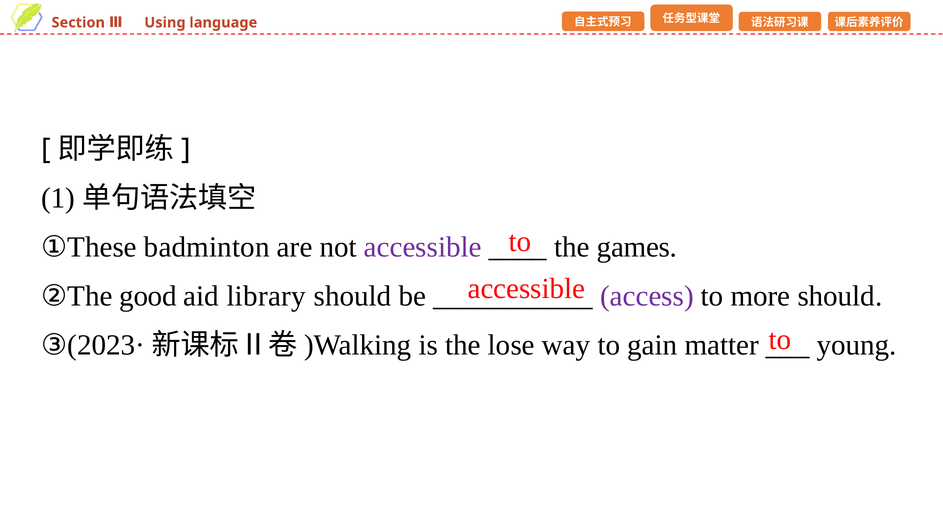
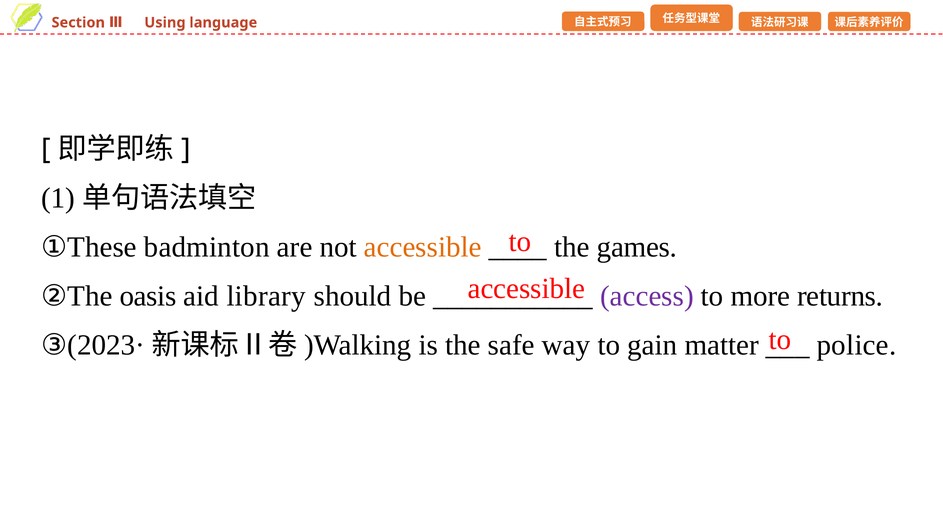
accessible at (423, 247) colour: purple -> orange
good: good -> oasis
more should: should -> returns
lose: lose -> safe
young: young -> police
